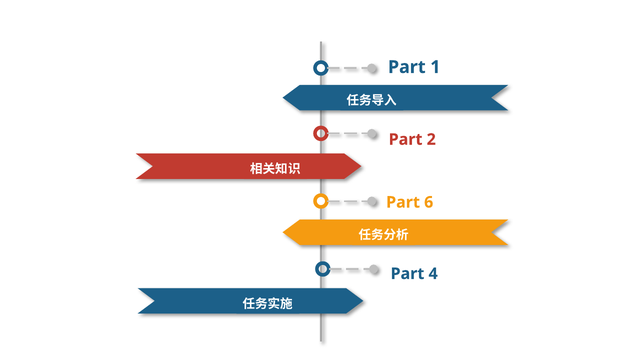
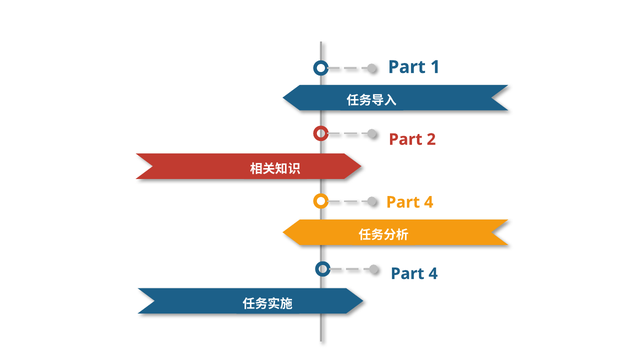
6 at (429, 202): 6 -> 4
